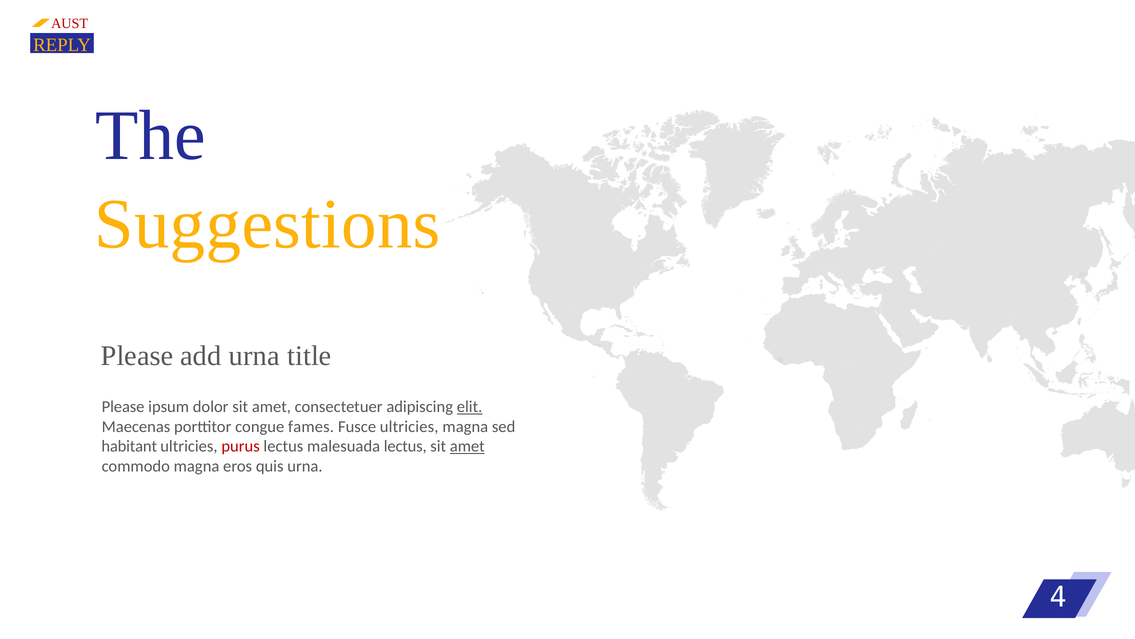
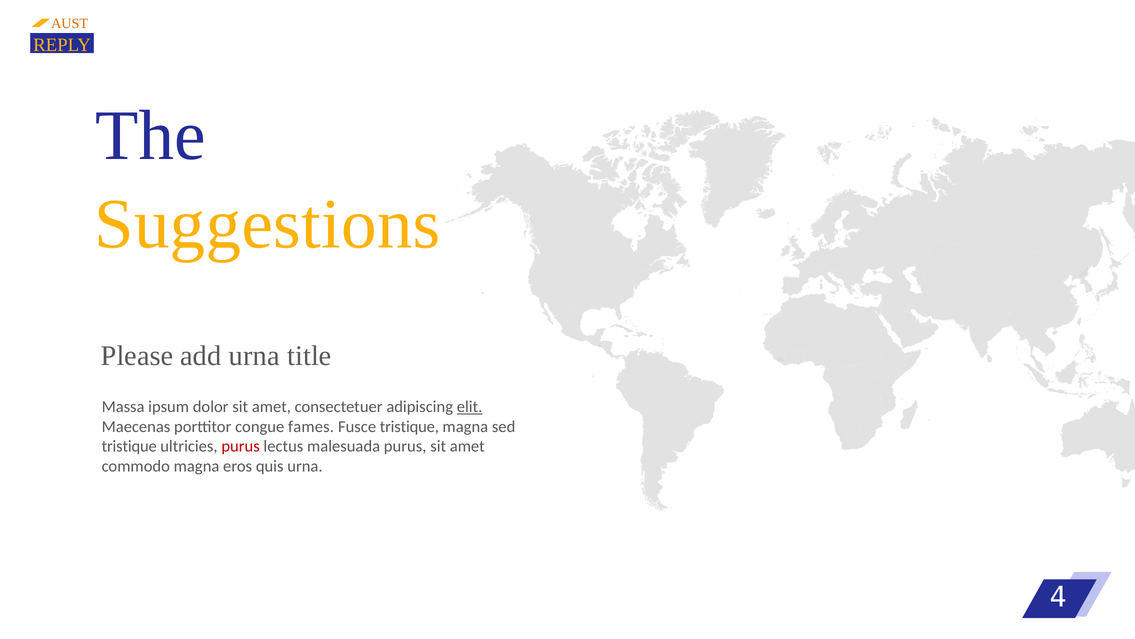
AUST colour: red -> orange
Please at (123, 406): Please -> Massa
Fusce ultricies: ultricies -> tristique
habitant at (129, 446): habitant -> tristique
malesuada lectus: lectus -> purus
amet at (467, 446) underline: present -> none
